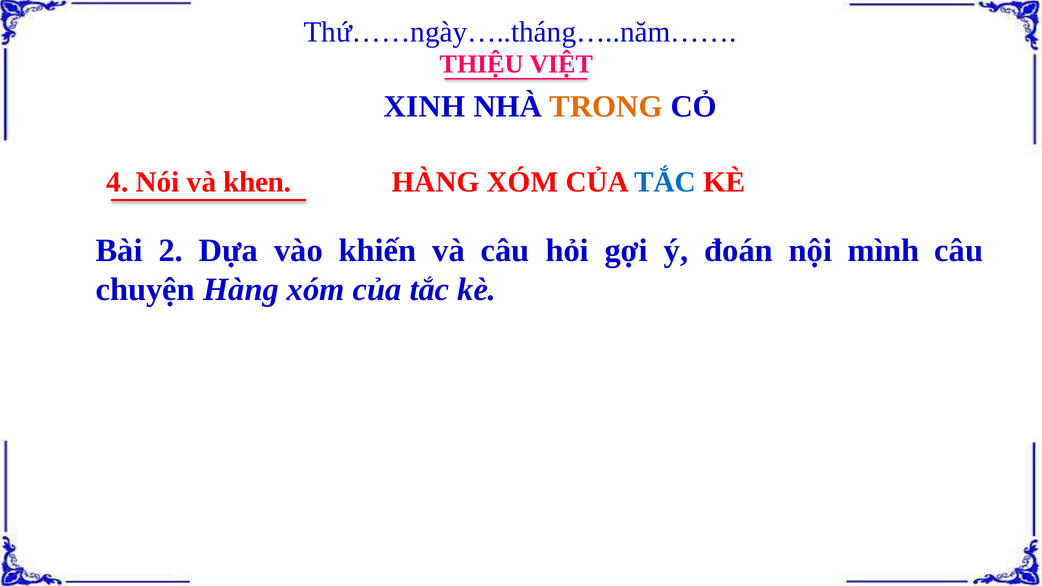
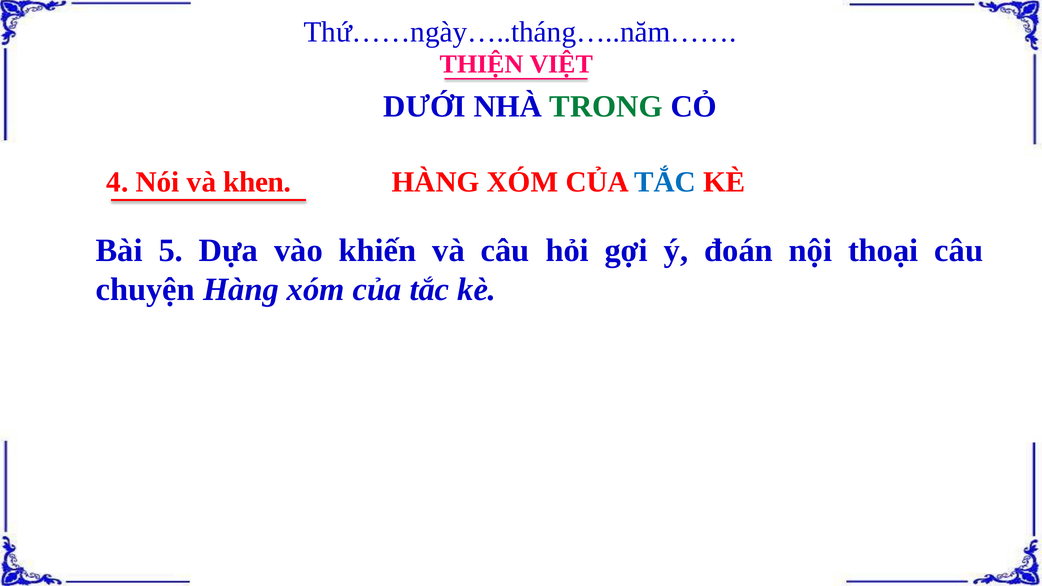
THIỆU: THIỆU -> THIỆN
XINH: XINH -> DƯỚI
TRONG colour: orange -> green
2: 2 -> 5
mình: mình -> thoại
